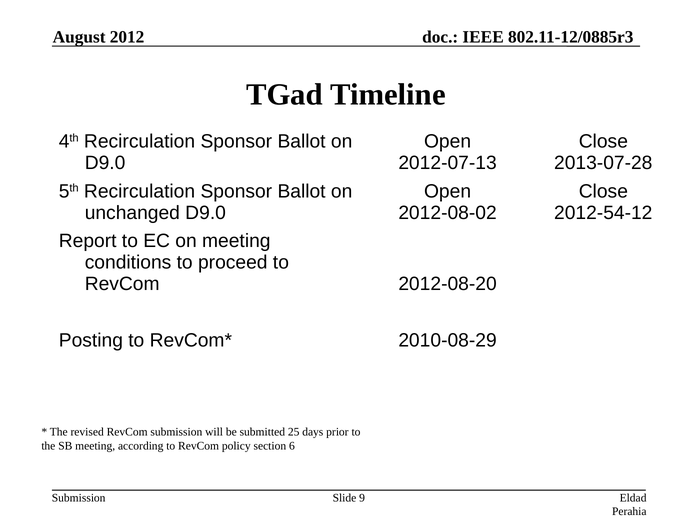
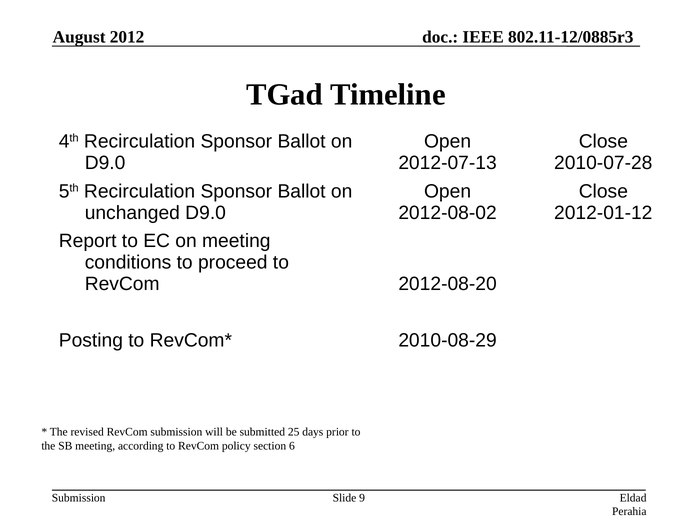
2013-07-28: 2013-07-28 -> 2010-07-28
2012-54-12: 2012-54-12 -> 2012-01-12
